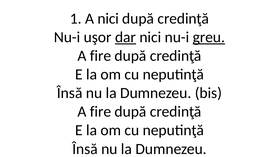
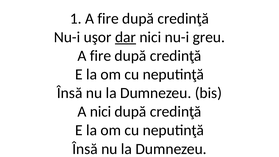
1 A nici: nici -> fire
greu underline: present -> none
fire at (101, 112): fire -> nici
